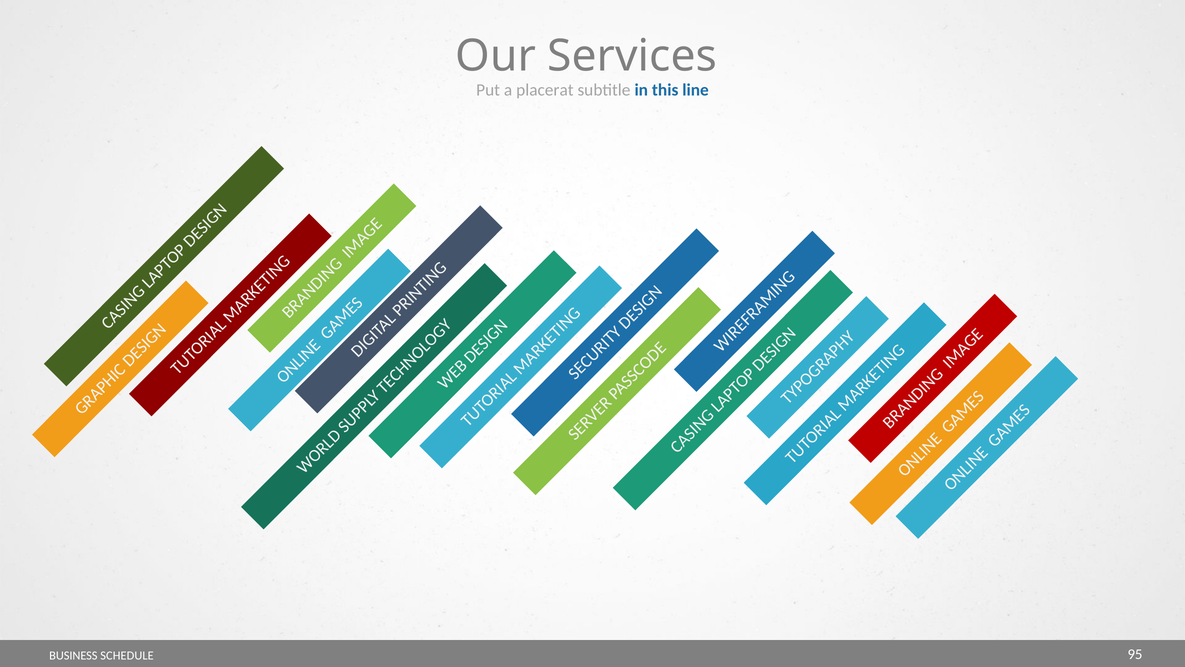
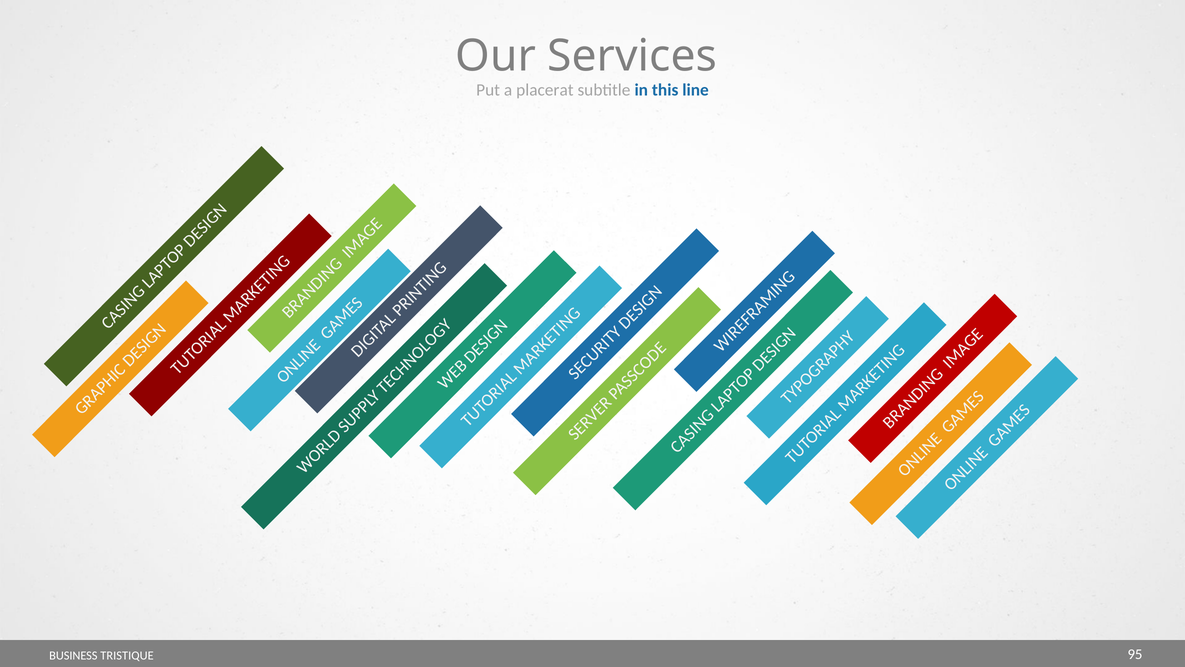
SCHEDULE: SCHEDULE -> TRISTIQUE
